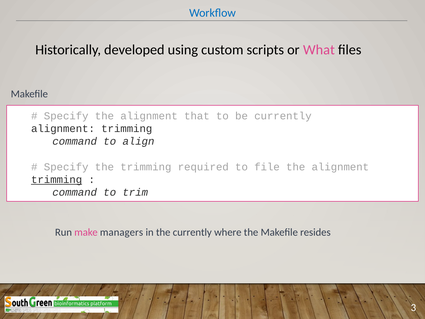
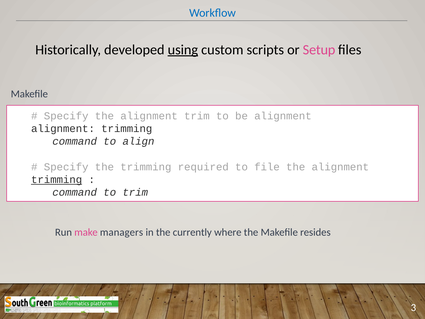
using underline: none -> present
What: What -> Setup
alignment that: that -> trim
be currently: currently -> alignment
